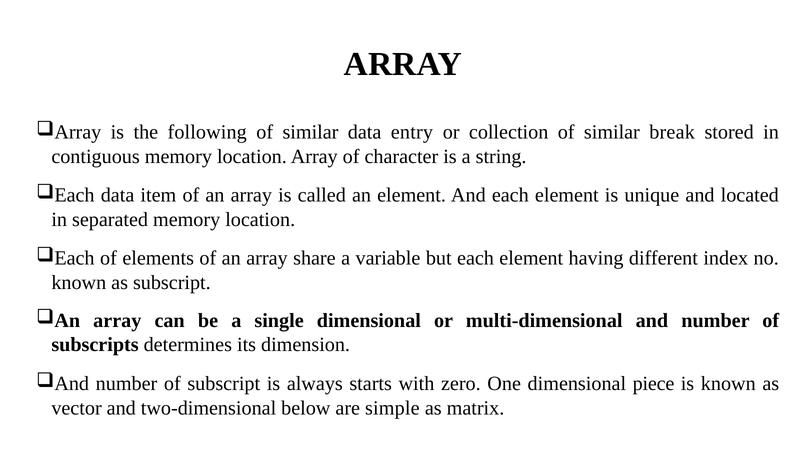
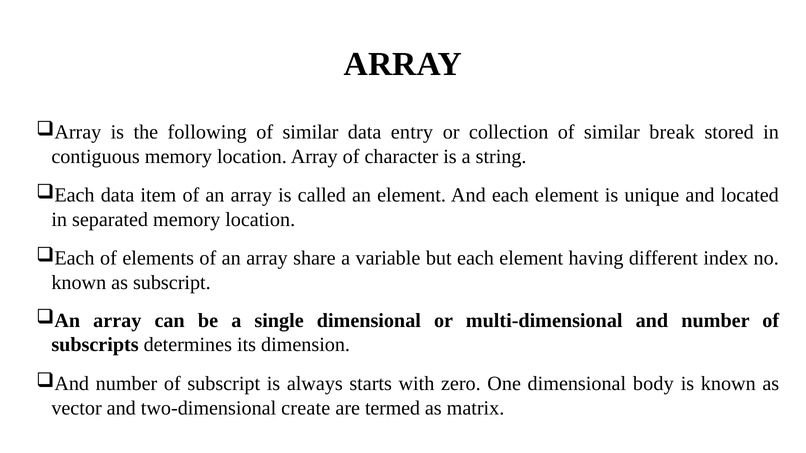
piece: piece -> body
below: below -> create
simple: simple -> termed
